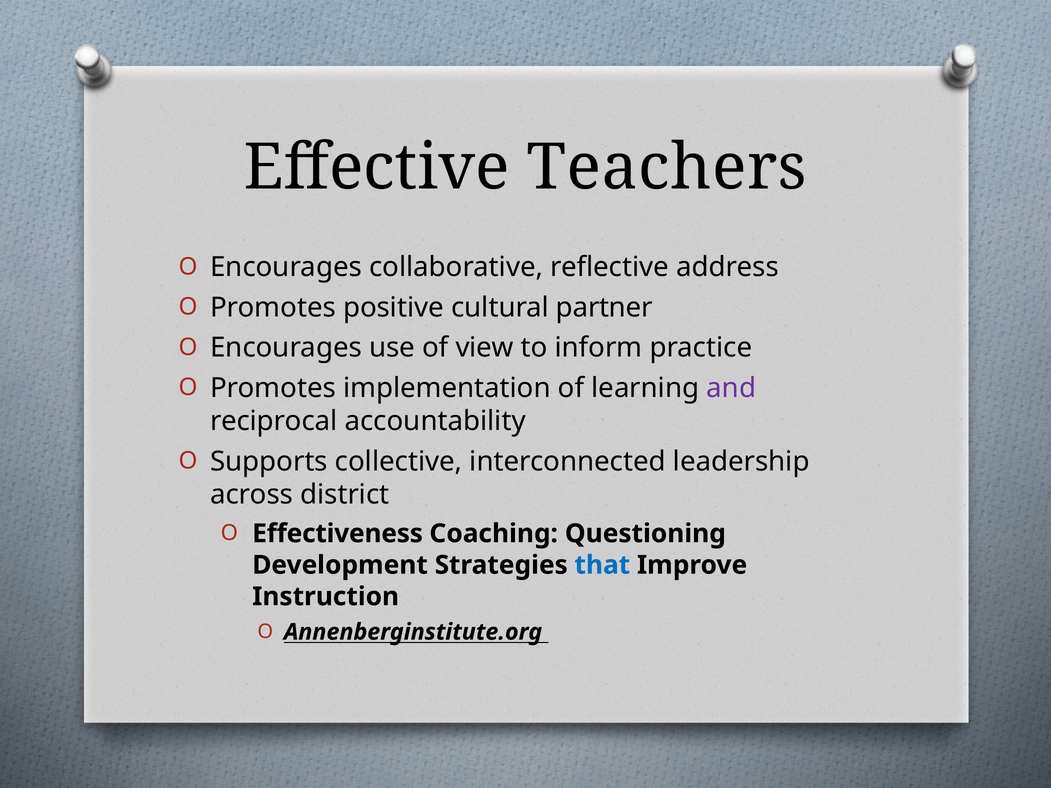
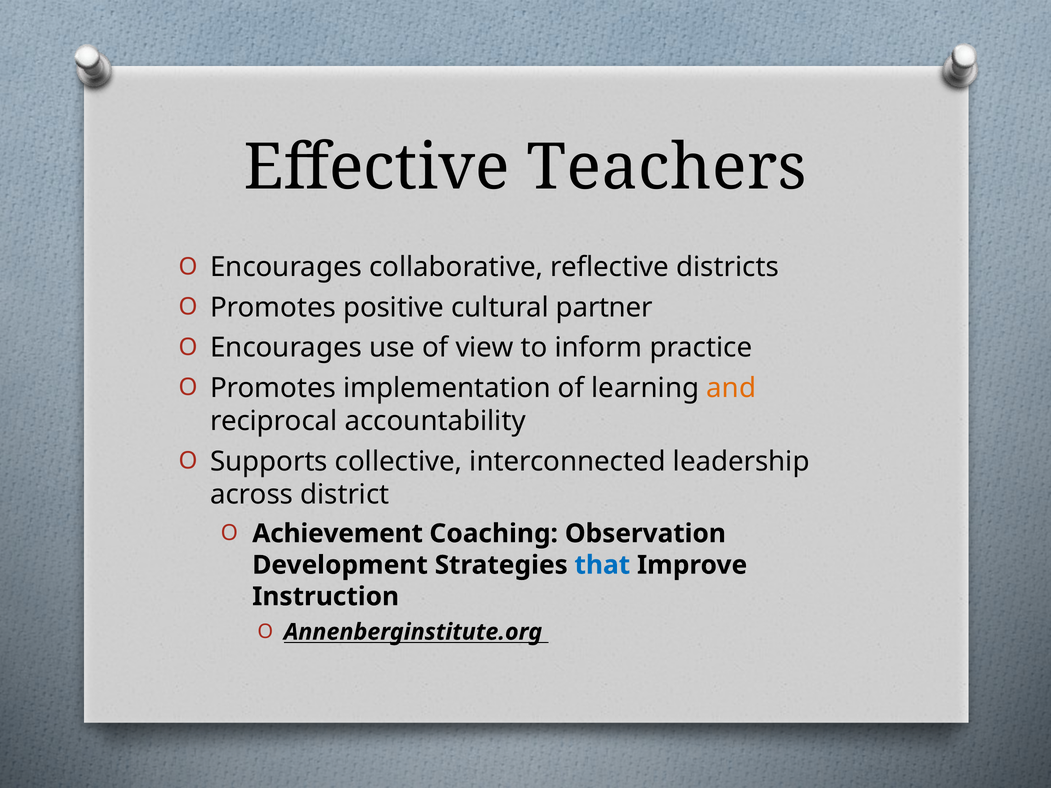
address: address -> districts
and colour: purple -> orange
Effectiveness: Effectiveness -> Achievement
Questioning: Questioning -> Observation
